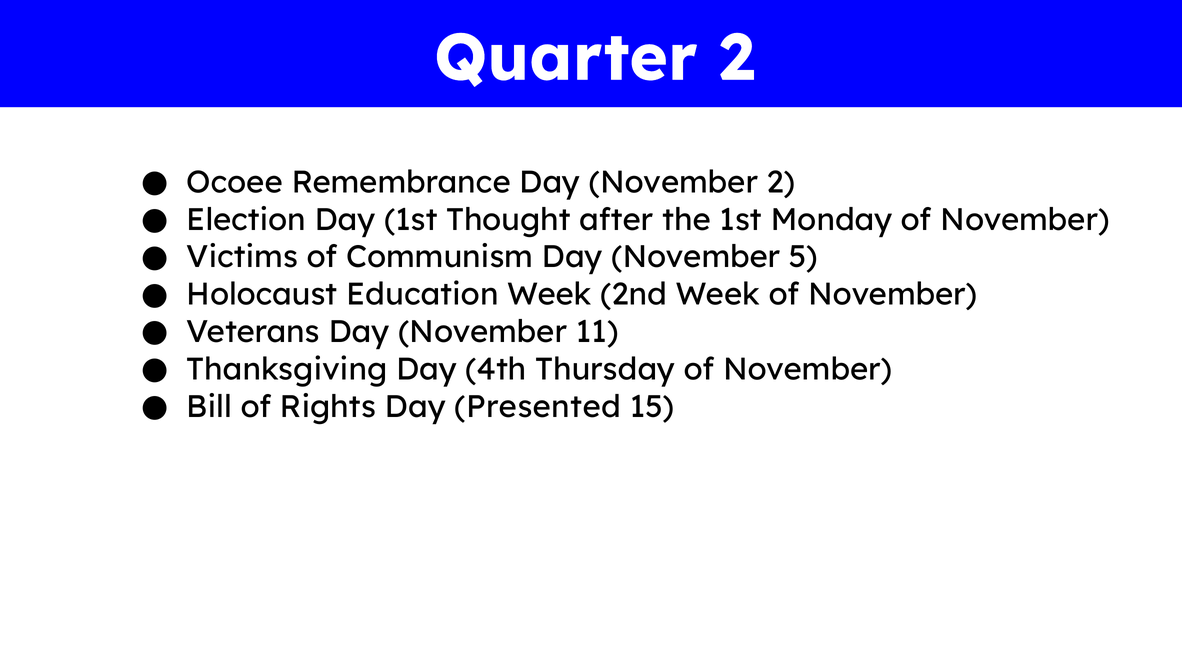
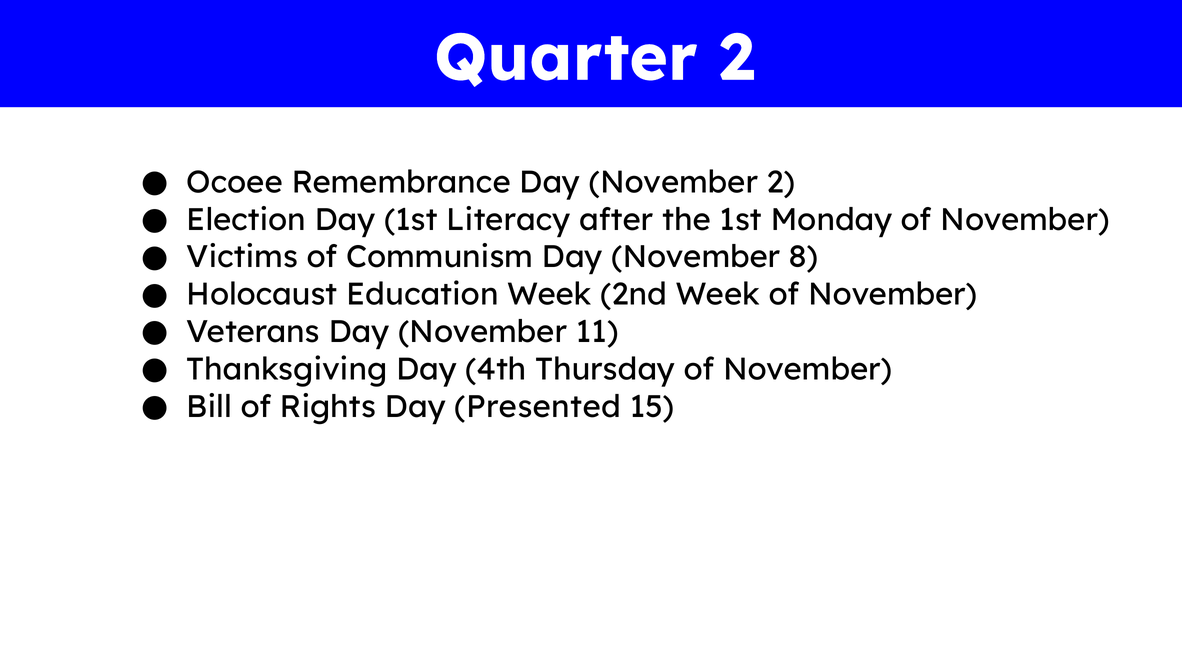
Thought: Thought -> Literacy
5: 5 -> 8
